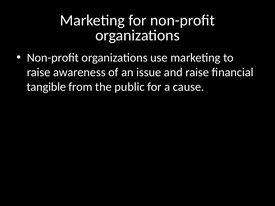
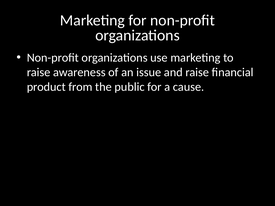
tangible: tangible -> product
